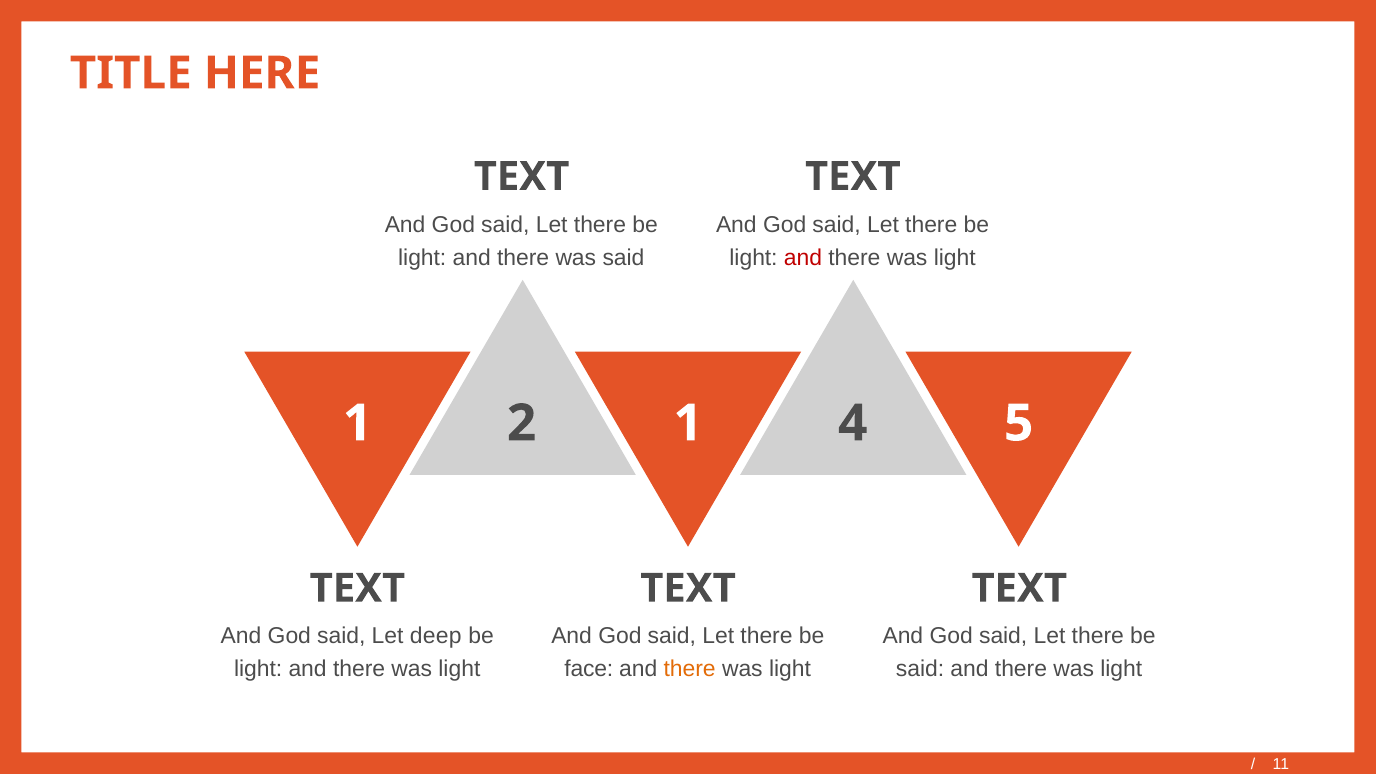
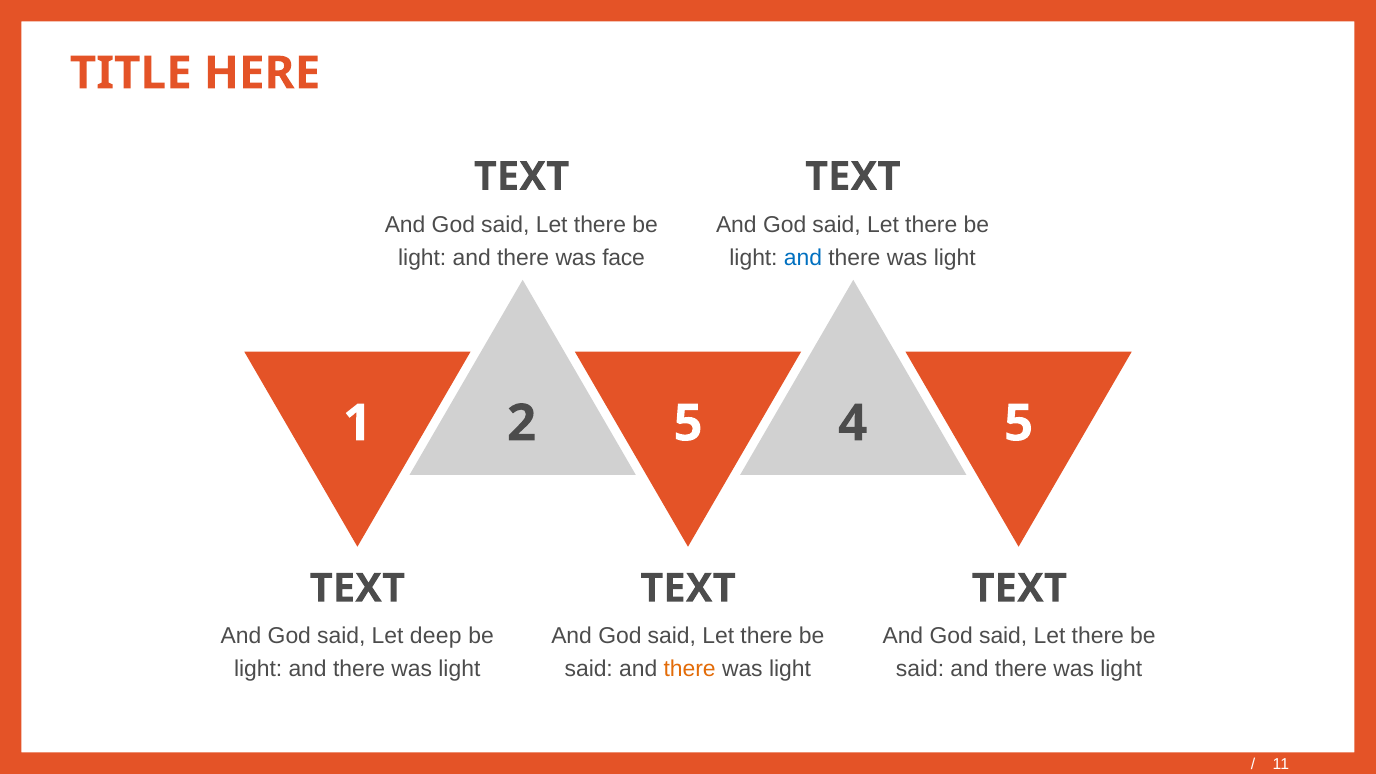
was said: said -> face
and at (803, 258) colour: red -> blue
2 1: 1 -> 5
face at (589, 669): face -> said
